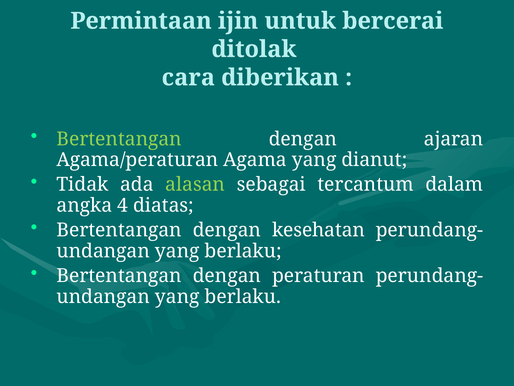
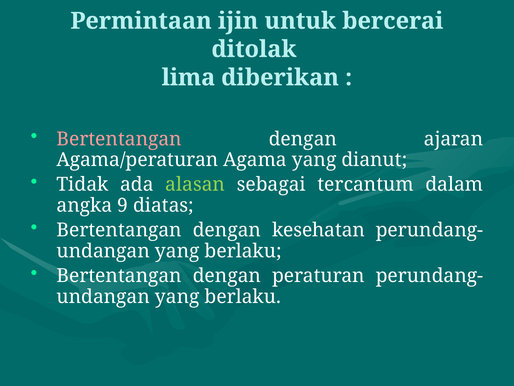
cara: cara -> lima
Bertentangan at (119, 139) colour: light green -> pink
4: 4 -> 9
